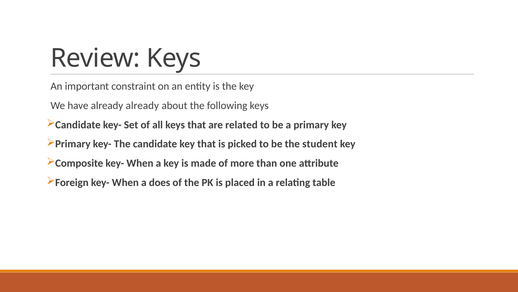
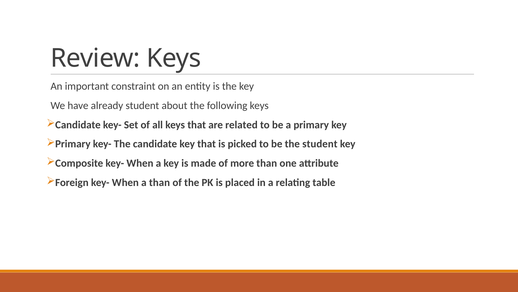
already already: already -> student
a does: does -> than
